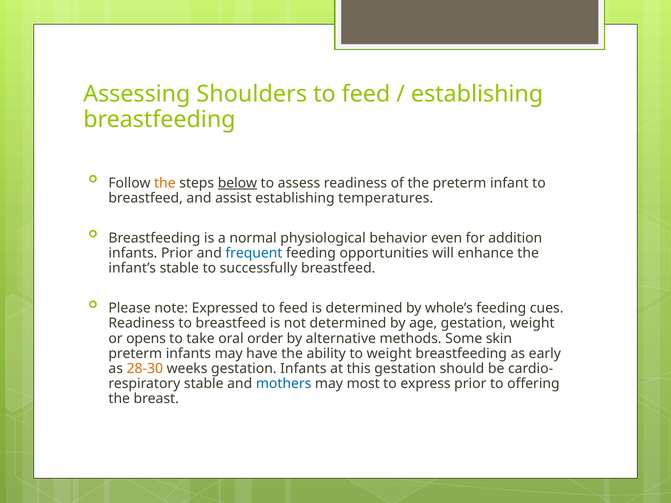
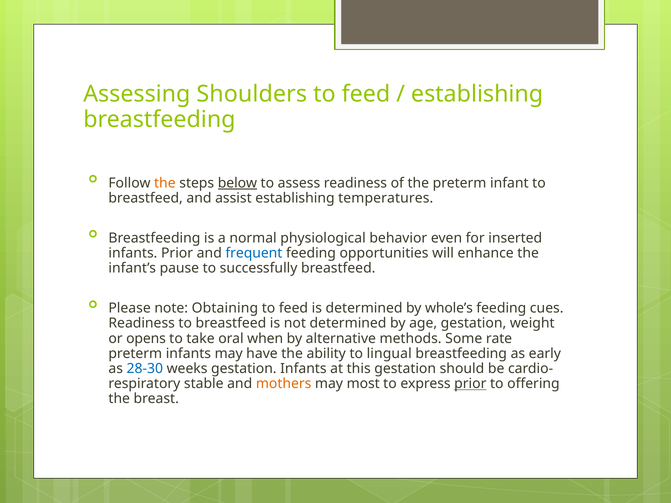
addition: addition -> inserted
infant’s stable: stable -> pause
Expressed: Expressed -> Obtaining
order: order -> when
skin: skin -> rate
to weight: weight -> lingual
28-30 colour: orange -> blue
mothers colour: blue -> orange
prior at (470, 384) underline: none -> present
